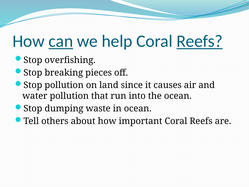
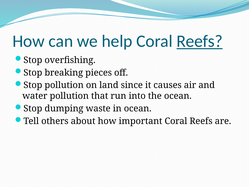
can underline: present -> none
